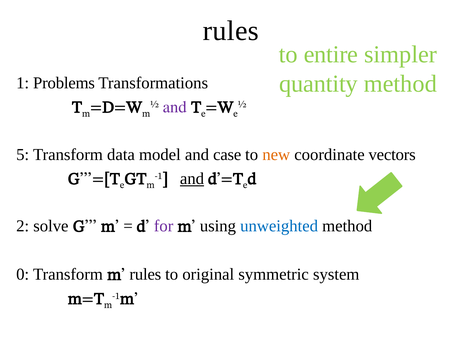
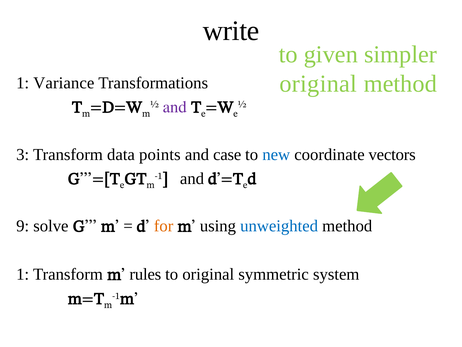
rules at (231, 31): rules -> write
entire: entire -> given
quantity at (318, 84): quantity -> original
Problems: Problems -> Variance
5: 5 -> 3
model: model -> points
new colour: orange -> blue
and at (192, 178) underline: present -> none
2: 2 -> 9
for colour: purple -> orange
0 at (23, 274): 0 -> 1
